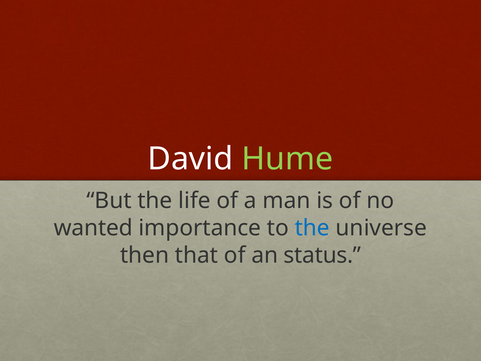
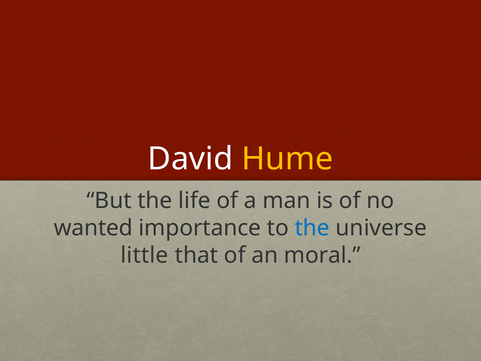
Hume colour: light green -> yellow
then: then -> little
status: status -> moral
